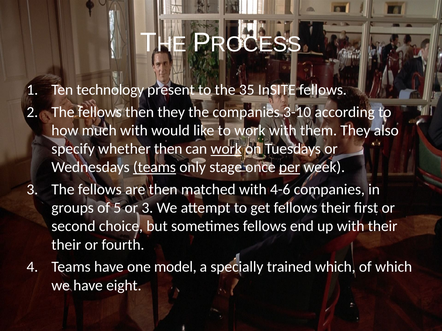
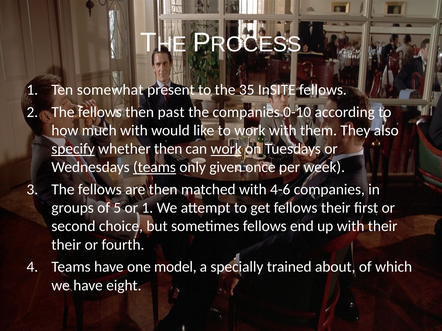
technology: technology -> somewhat
then they: they -> past
3-10: 3-10 -> 0-10
specify underline: none -> present
stage: stage -> given
per underline: present -> none
or 3: 3 -> 1
trained which: which -> about
